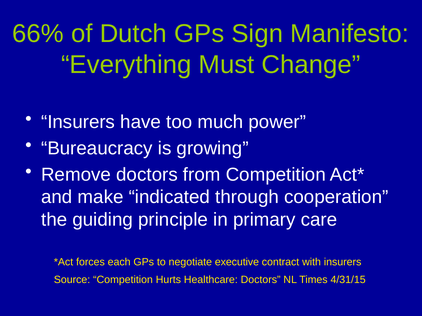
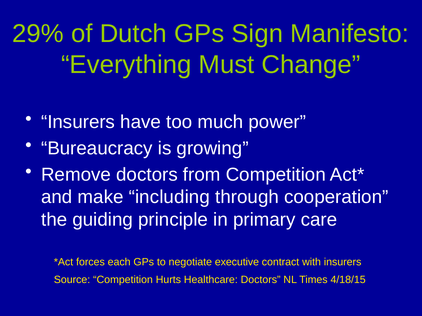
66%: 66% -> 29%
indicated: indicated -> including
4/31/15: 4/31/15 -> 4/18/15
